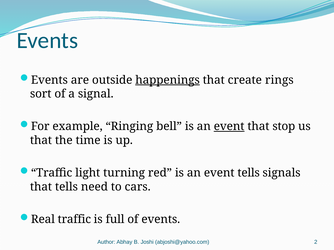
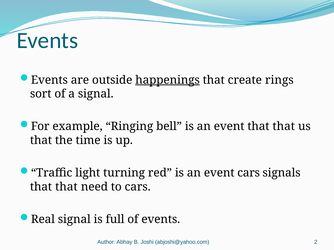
event at (229, 127) underline: present -> none
stop at (284, 127): stop -> that
event tells: tells -> cars
tells at (66, 187): tells -> that
Real traffic: traffic -> signal
